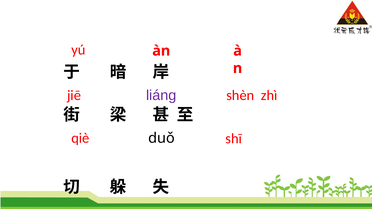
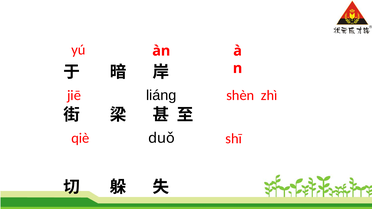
liáng colour: purple -> black
